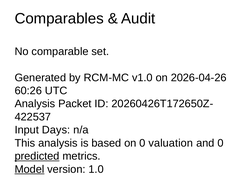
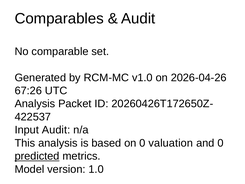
60:26: 60:26 -> 67:26
Input Days: Days -> Audit
Model underline: present -> none
